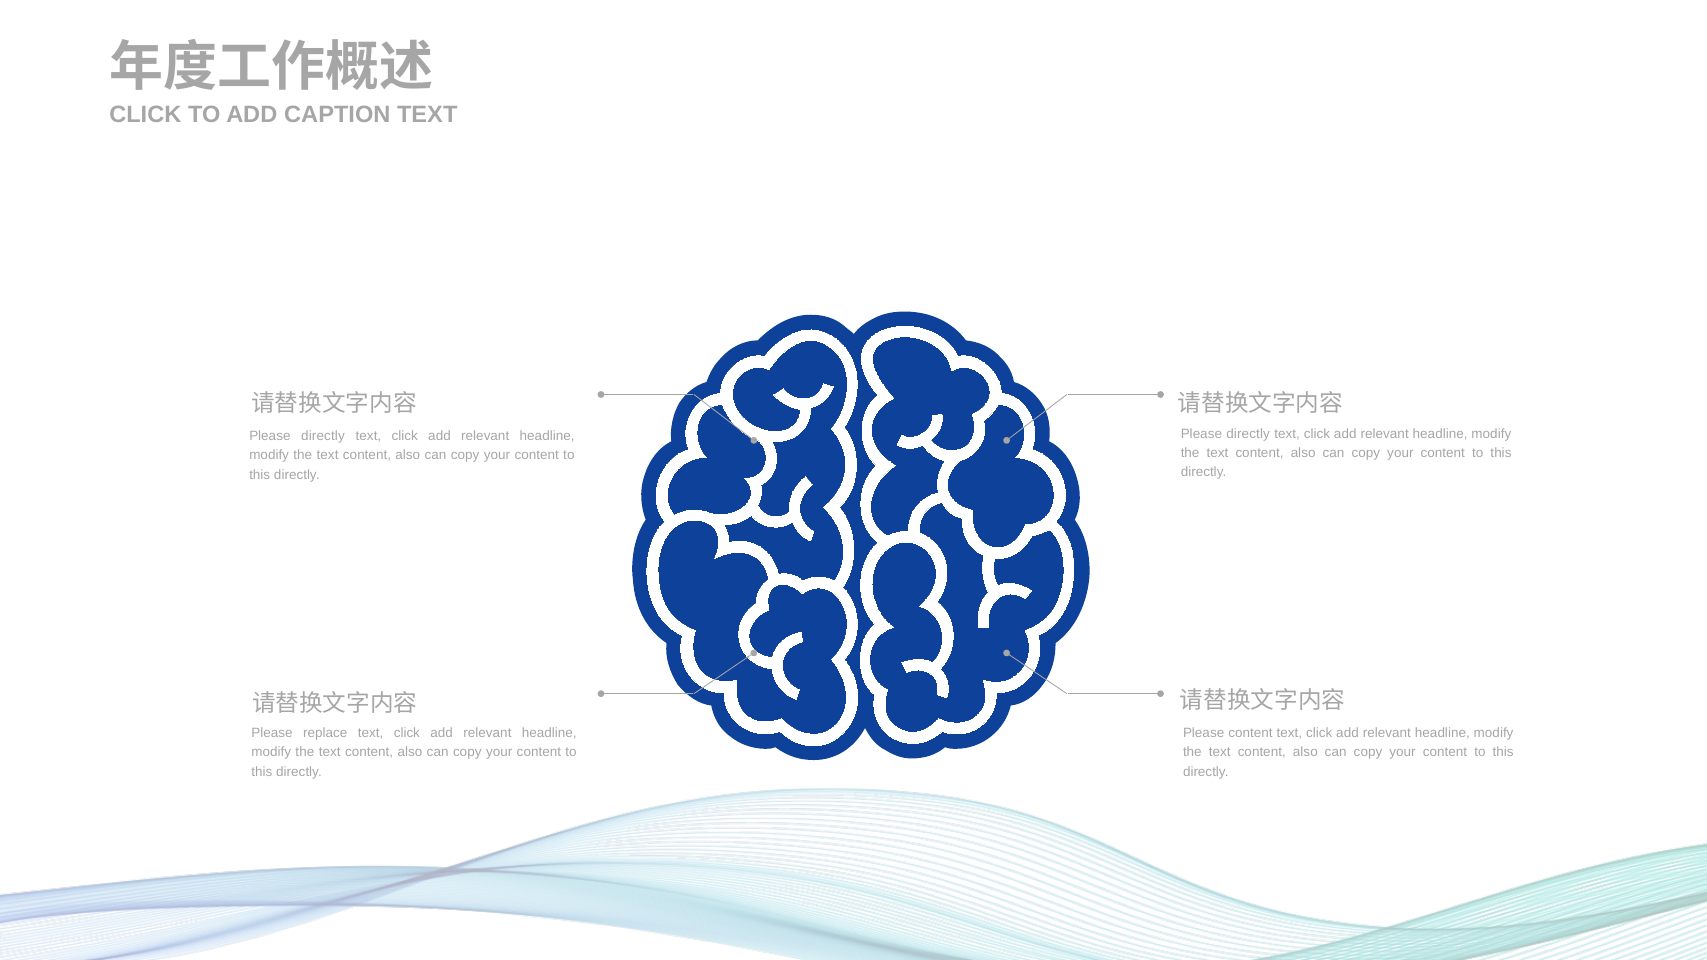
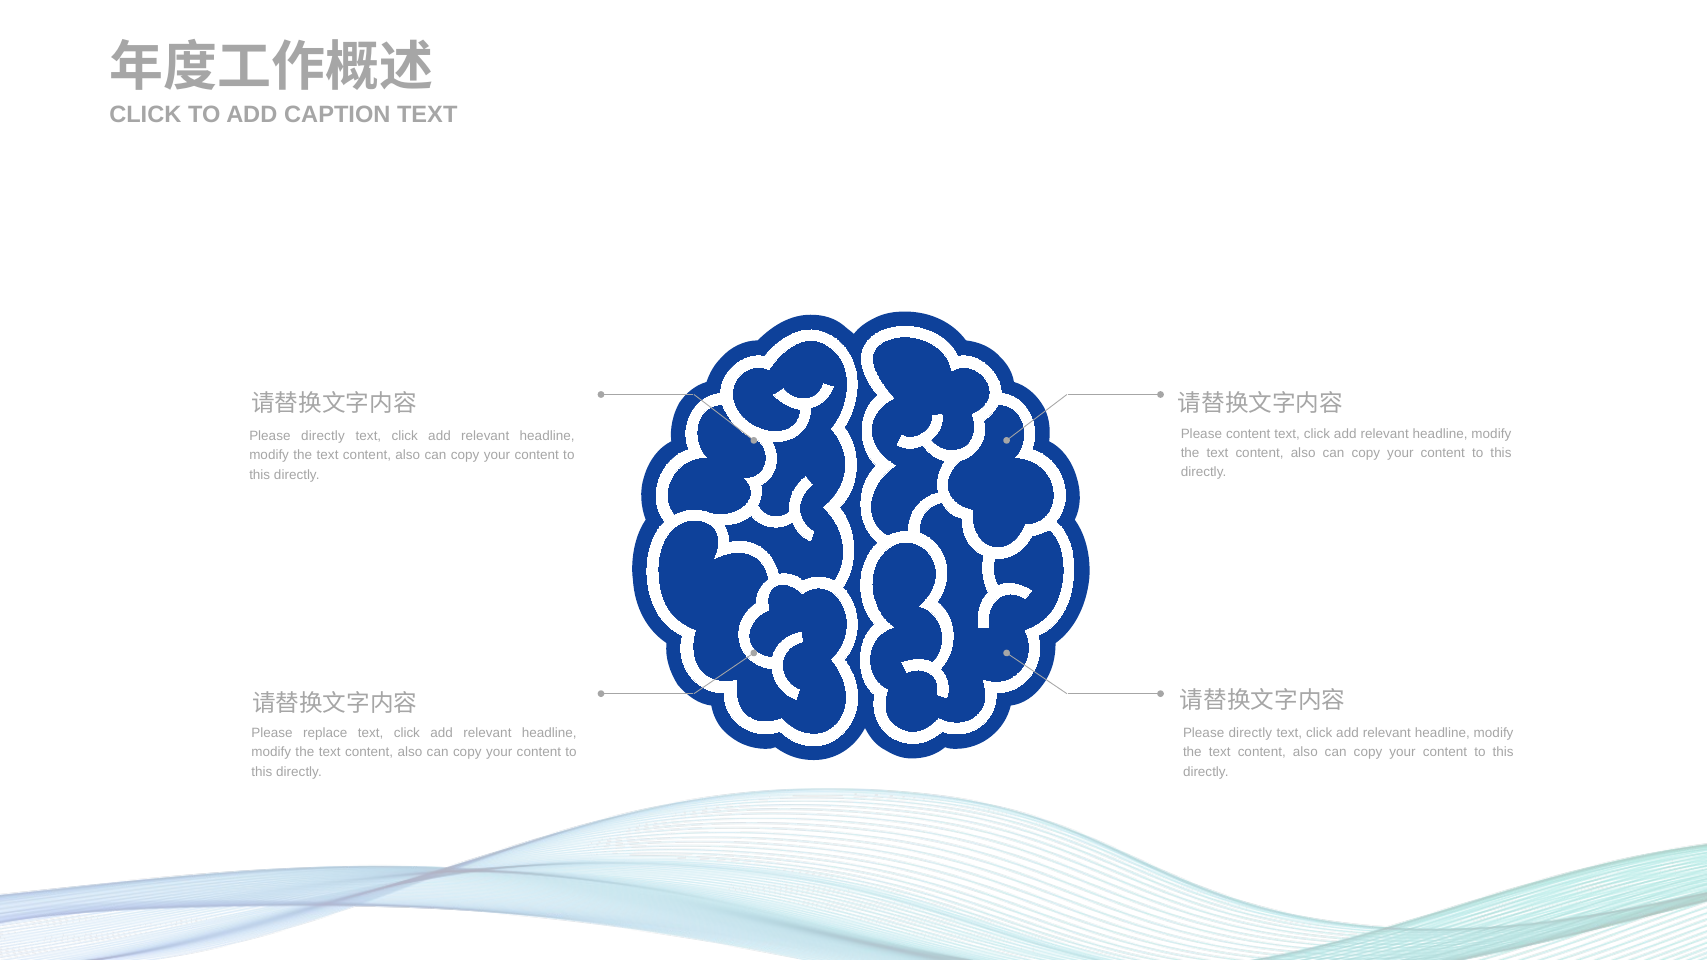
directly at (1248, 434): directly -> content
content at (1250, 733): content -> directly
